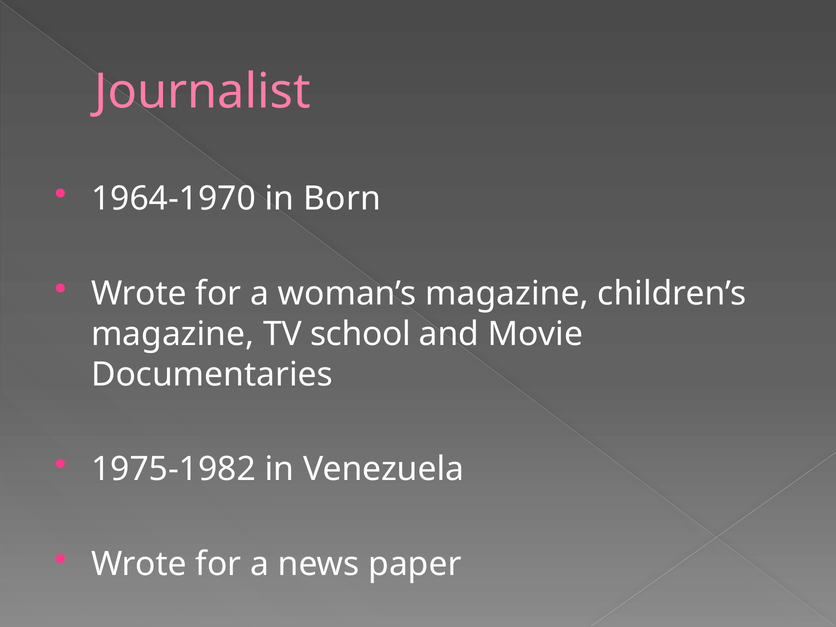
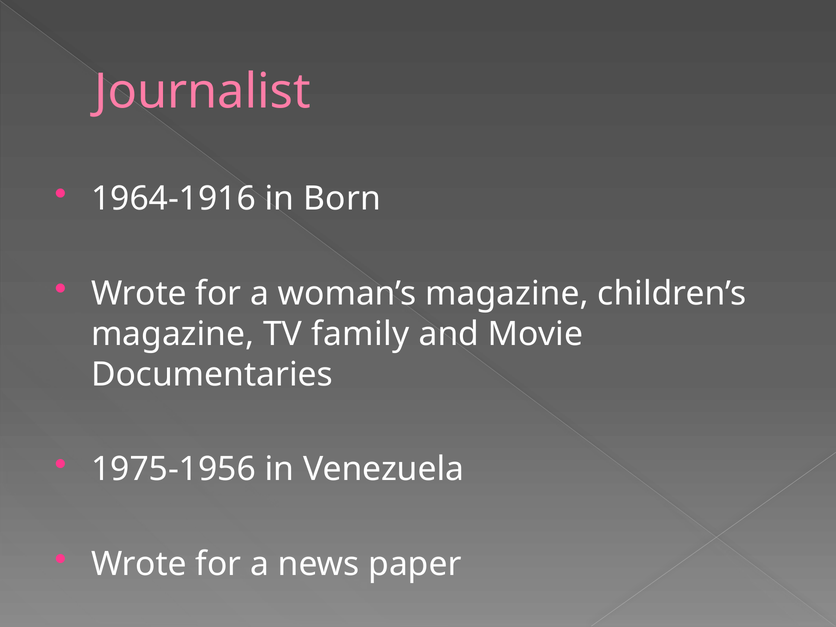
1964-1970: 1964-1970 -> 1964-1916
school: school -> family
1975-1982: 1975-1982 -> 1975-1956
